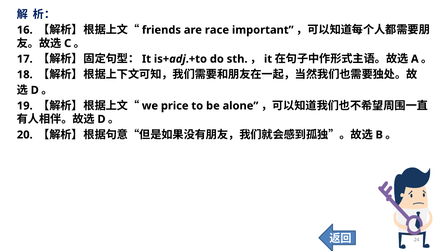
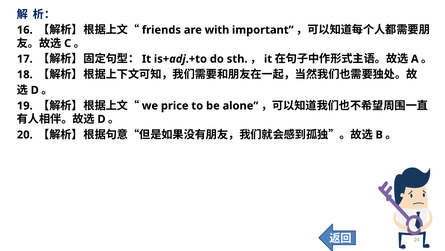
race: race -> with
